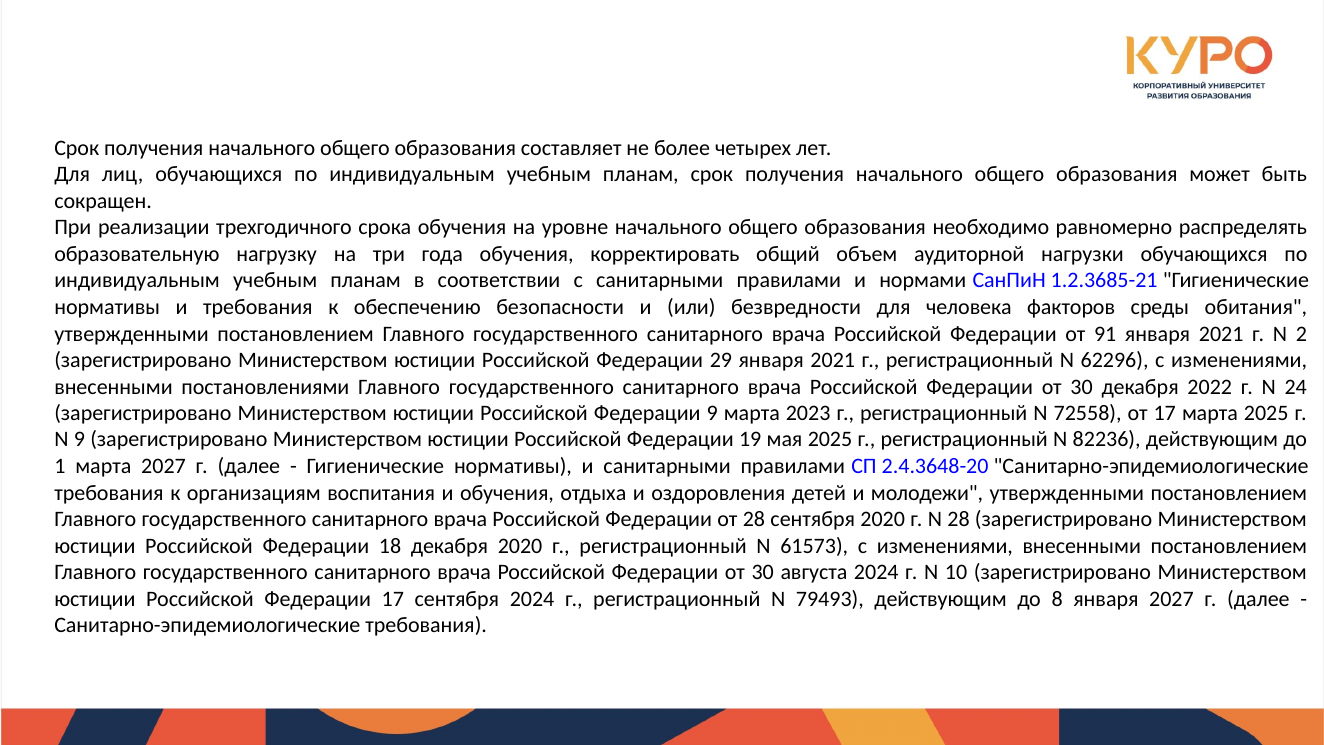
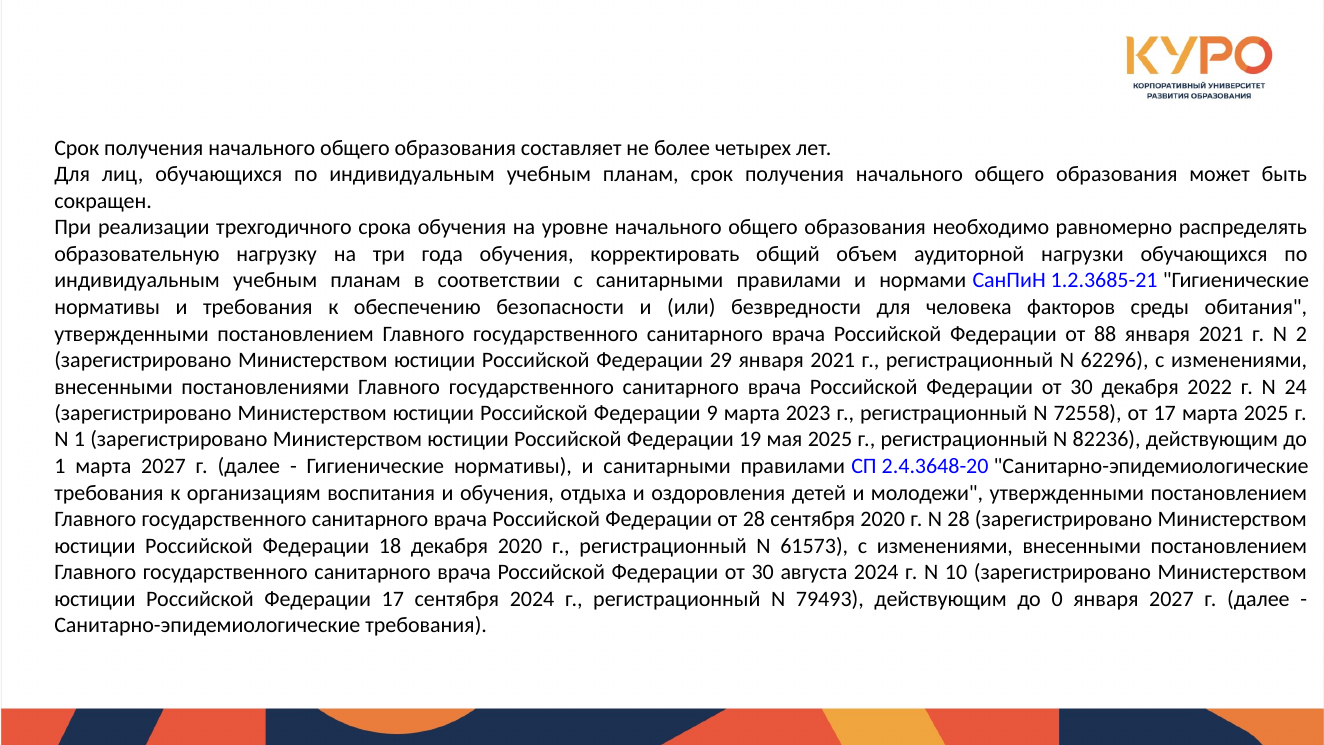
91: 91 -> 88
N 9: 9 -> 1
8: 8 -> 0
